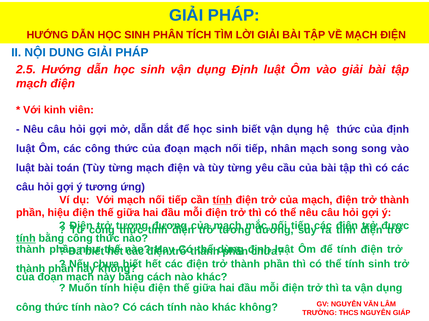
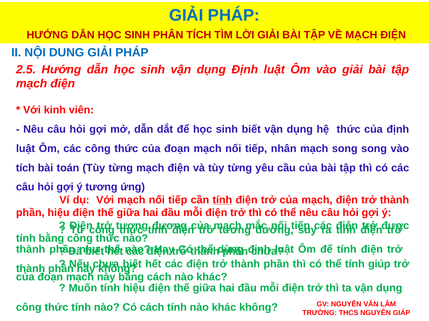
luật at (25, 168): luật -> tích
tính at (26, 239) underline: present -> none
tính sinh: sinh -> giúp
